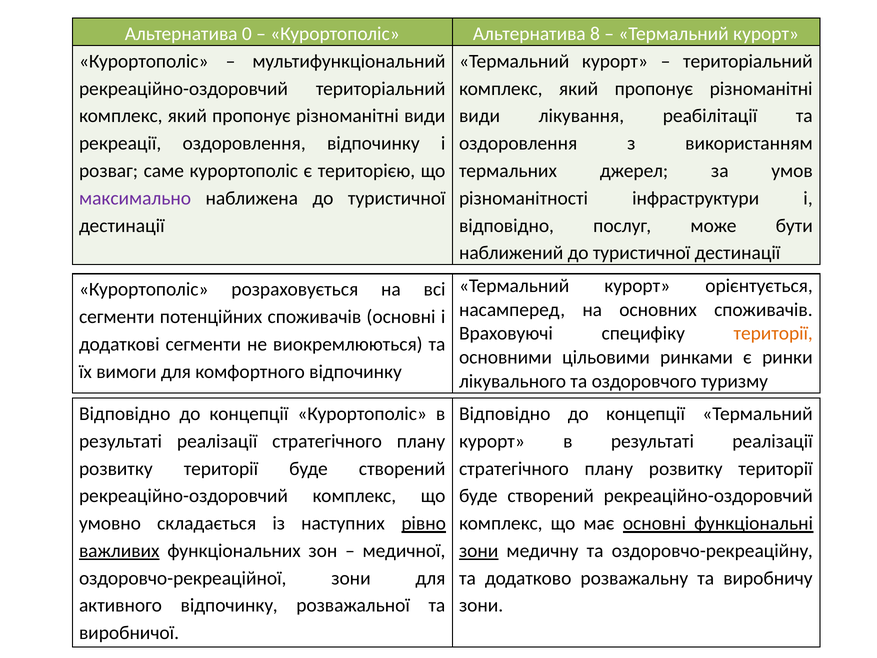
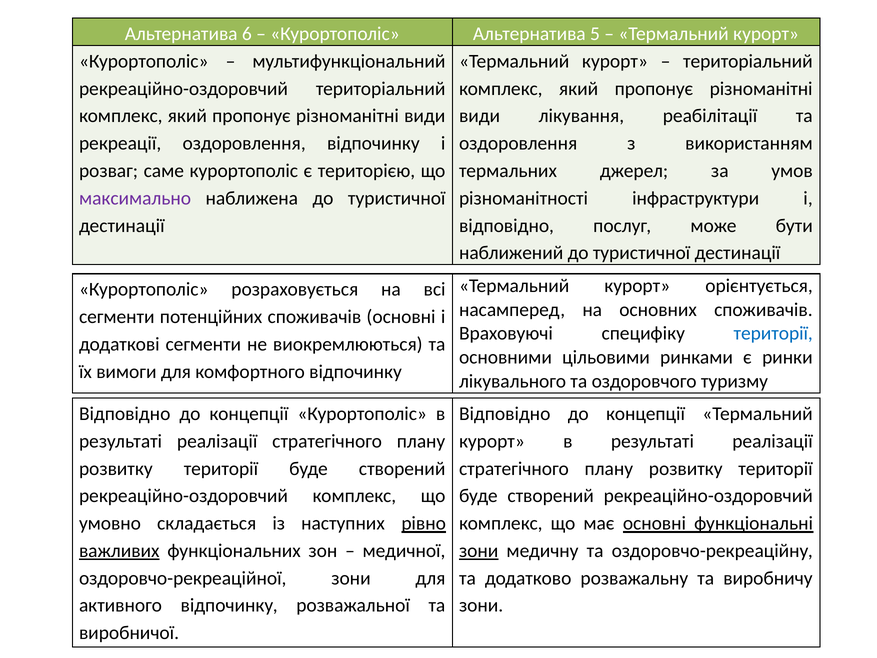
0: 0 -> 6
8: 8 -> 5
території at (773, 333) colour: orange -> blue
